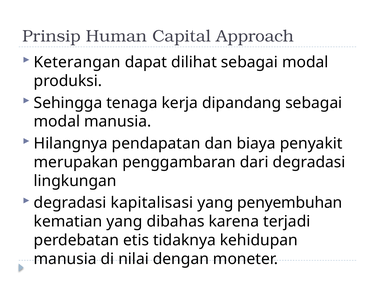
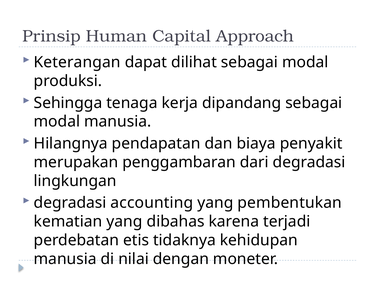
kapitalisasi: kapitalisasi -> accounting
penyembuhan: penyembuhan -> pembentukan
